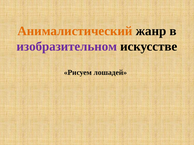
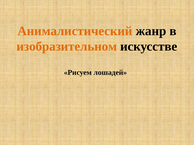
изобразительном colour: purple -> orange
